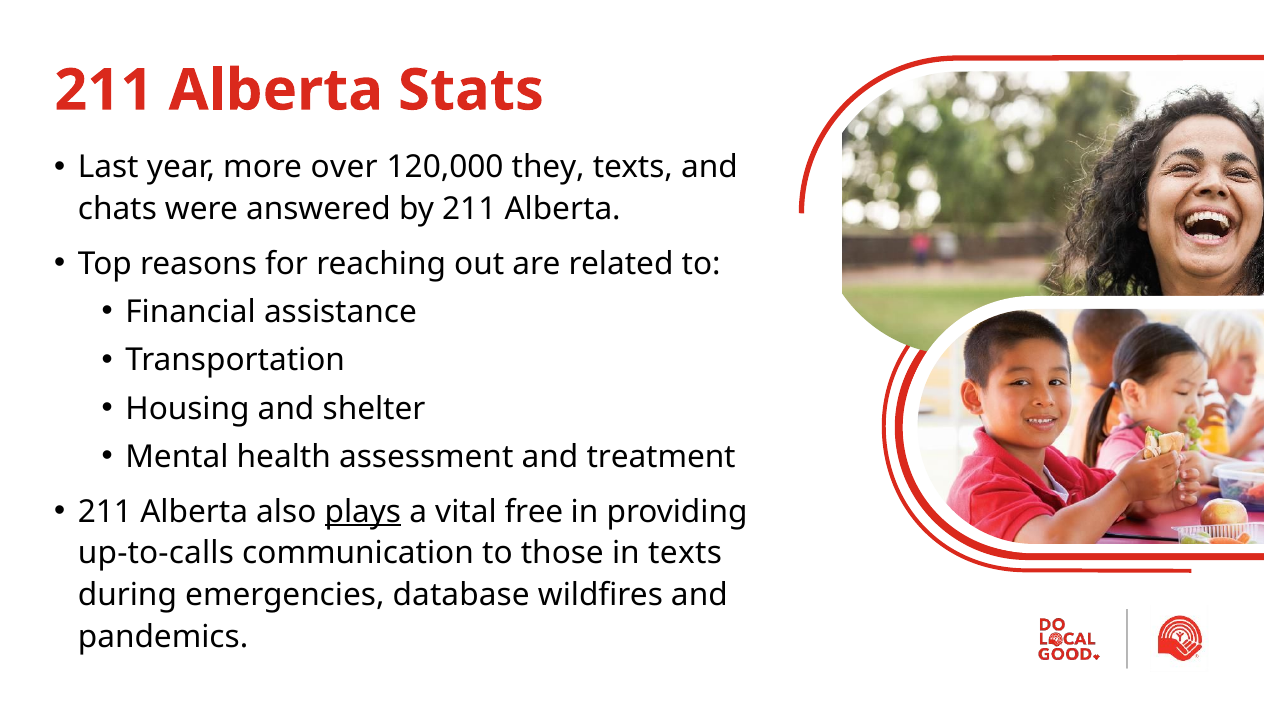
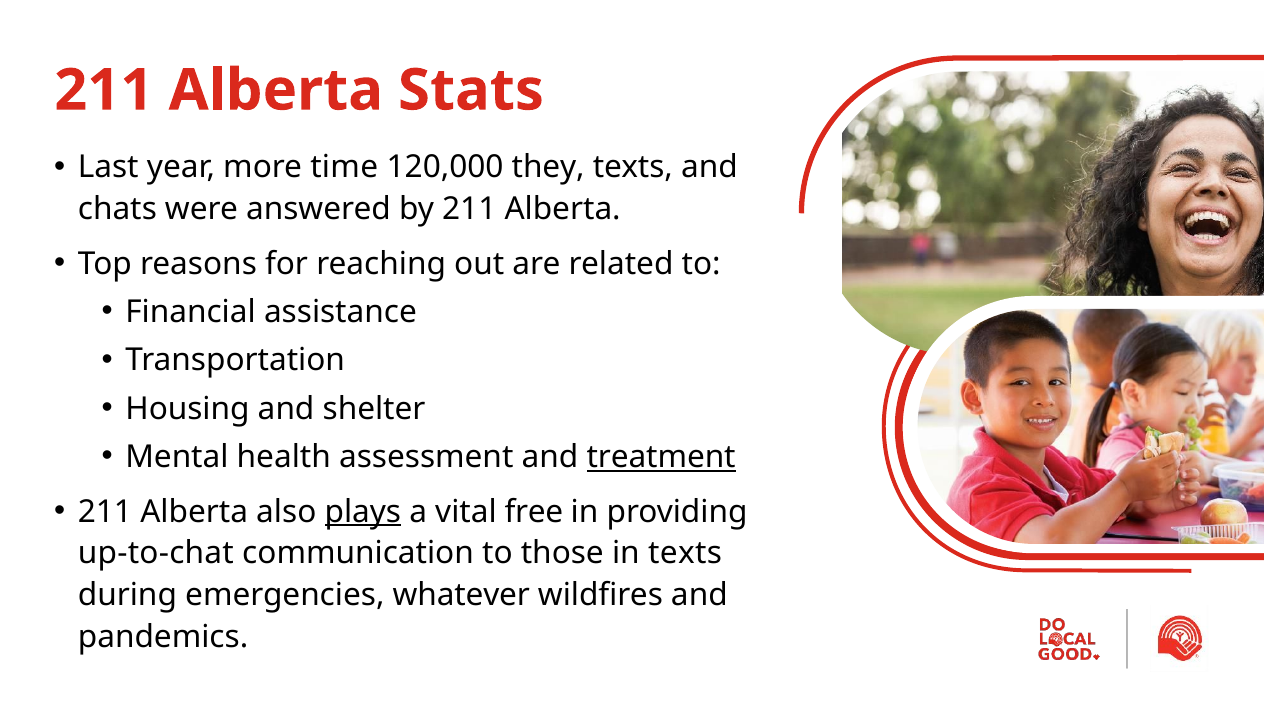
over: over -> time
treatment underline: none -> present
up-to-calls: up-to-calls -> up-to-chat
database: database -> whatever
